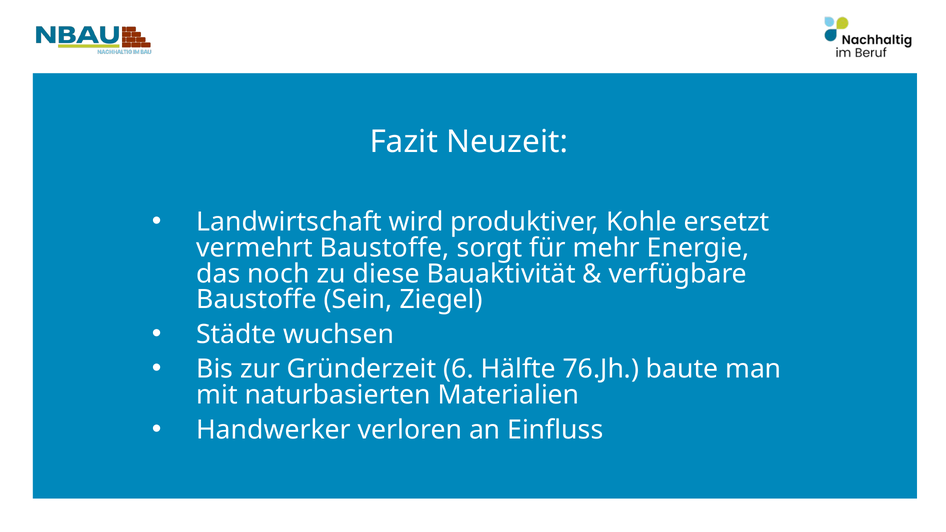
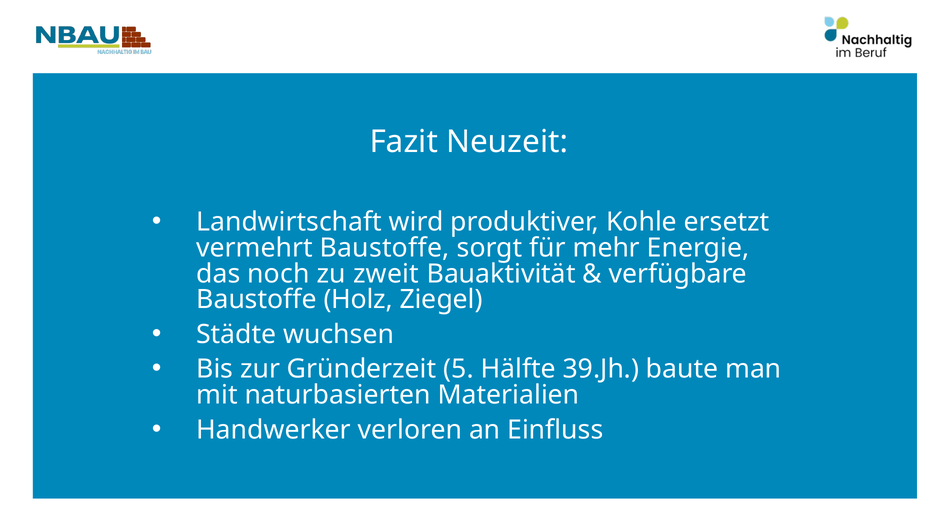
diese: diese -> zweit
Sein: Sein -> Holz
6: 6 -> 5
76.Jh: 76.Jh -> 39.Jh
